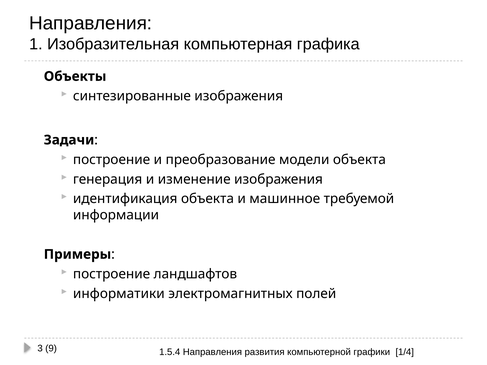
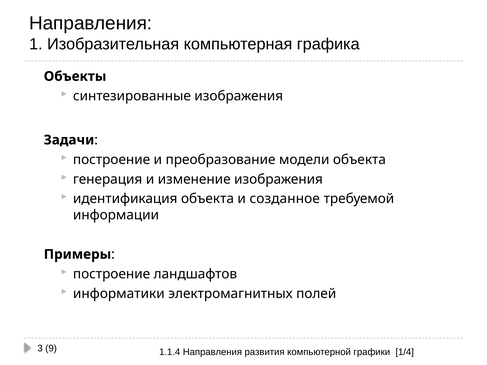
машинное: машинное -> созданное
1.5.4: 1.5.4 -> 1.1.4
